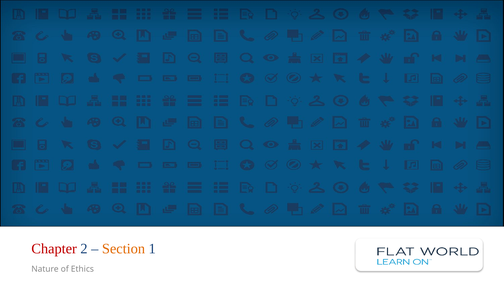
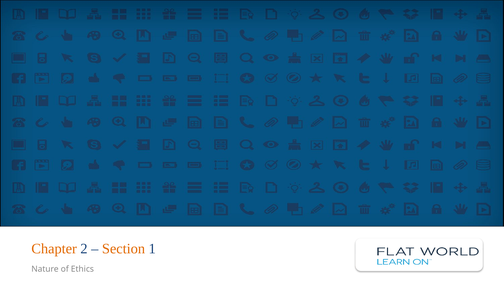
Chapter colour: red -> orange
